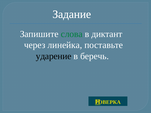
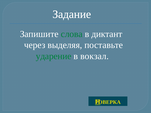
линейка: линейка -> выделяя
ударение colour: black -> green
беречь: беречь -> вокзал
